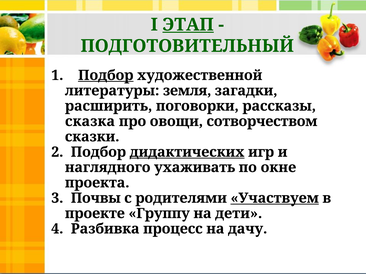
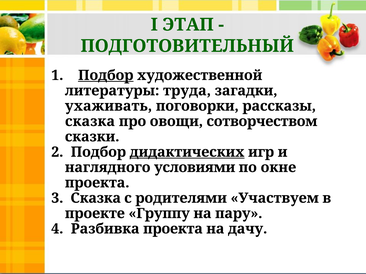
ЭТАП underline: present -> none
земля: земля -> труда
расширить: расширить -> ухаживать
ухаживать: ухаживать -> условиями
3 Почвы: Почвы -> Сказка
Участвуем underline: present -> none
дети: дети -> пару
Разбивка процесс: процесс -> проекта
